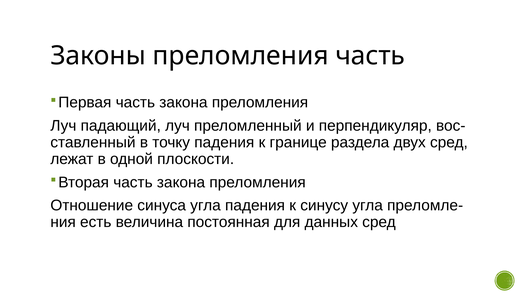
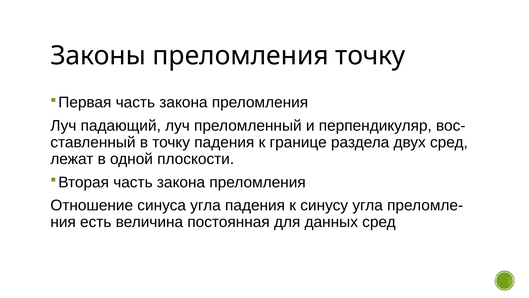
преломления часть: часть -> точку
